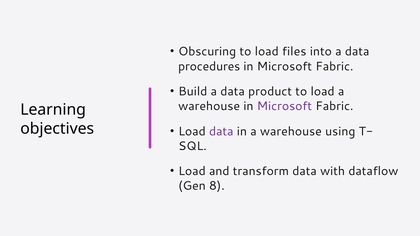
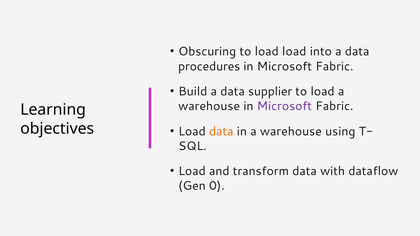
load files: files -> load
product: product -> supplier
data at (221, 132) colour: purple -> orange
8: 8 -> 0
